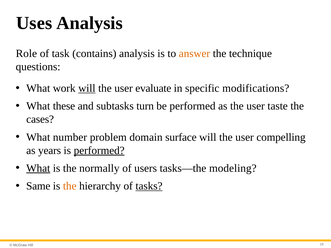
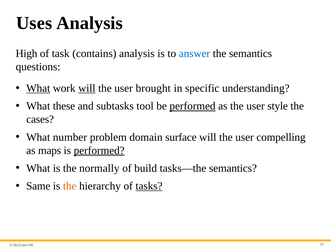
Role: Role -> High
answer colour: orange -> blue
the technique: technique -> semantics
What at (38, 88) underline: none -> present
evaluate: evaluate -> brought
modifications: modifications -> understanding
turn: turn -> tool
performed at (193, 106) underline: none -> present
taste: taste -> style
years: years -> maps
What at (38, 168) underline: present -> none
users: users -> build
tasks—the modeling: modeling -> semantics
